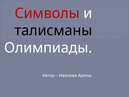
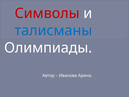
талисманы colour: black -> blue
